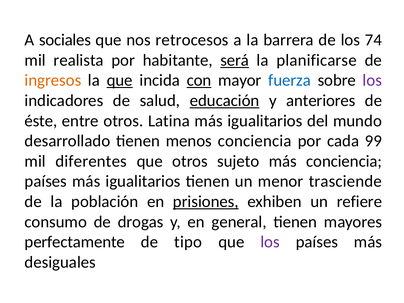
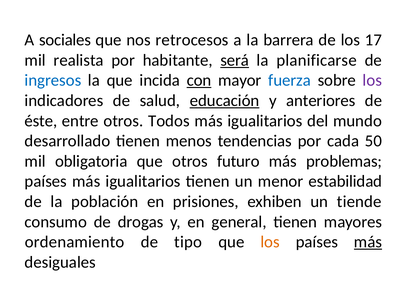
74: 74 -> 17
ingresos colour: orange -> blue
que at (120, 80) underline: present -> none
Latina: Latina -> Todos
menos conciencia: conciencia -> tendencias
99: 99 -> 50
diferentes: diferentes -> obligatoria
sujeto: sujeto -> futuro
más conciencia: conciencia -> problemas
trasciende: trasciende -> estabilidad
prisiones underline: present -> none
refiere: refiere -> tiende
perfectamente: perfectamente -> ordenamiento
los at (270, 242) colour: purple -> orange
más at (368, 242) underline: none -> present
